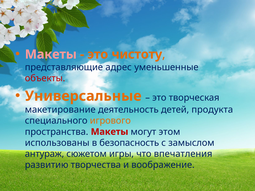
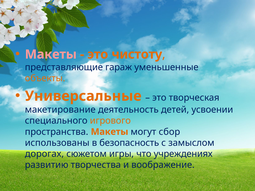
адрес: адрес -> гараж
объекты colour: red -> orange
продукта: продукта -> усвоении
Макеты at (110, 132) colour: red -> orange
этом: этом -> сбор
антураж: антураж -> дорогах
впечатления: впечатления -> учреждениях
